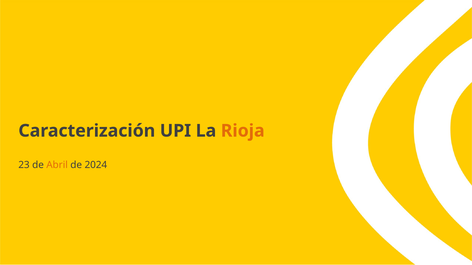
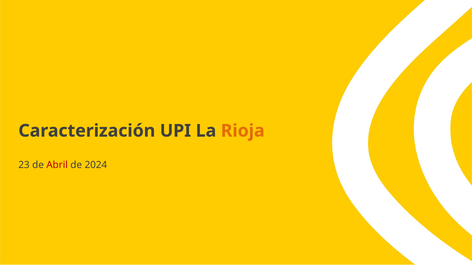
Abril colour: orange -> red
